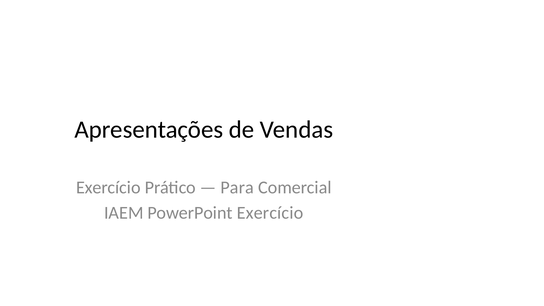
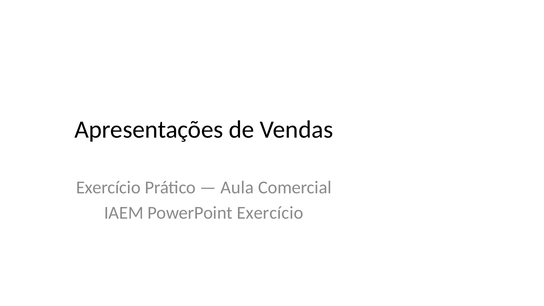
Para: Para -> Aula
